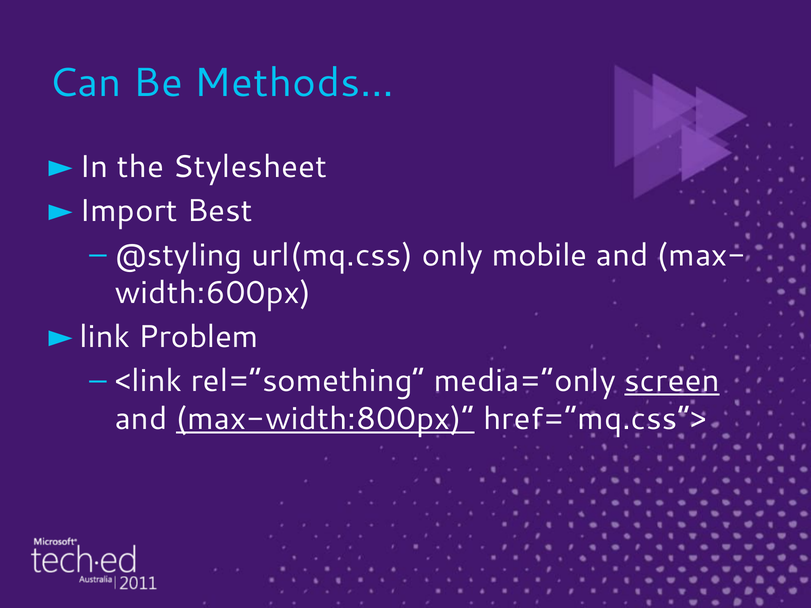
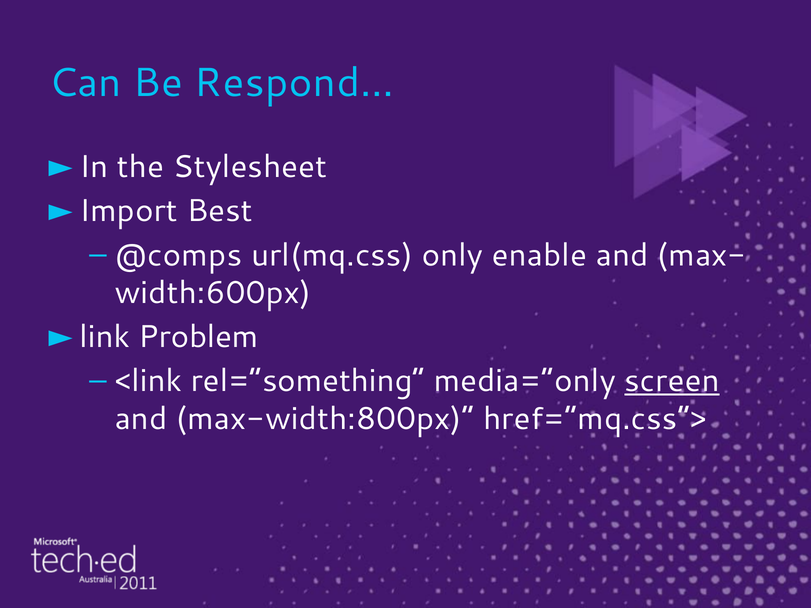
Methods…: Methods… -> Respond…
@styling: @styling -> @comps
mobile: mobile -> enable
max-width:800px underline: present -> none
